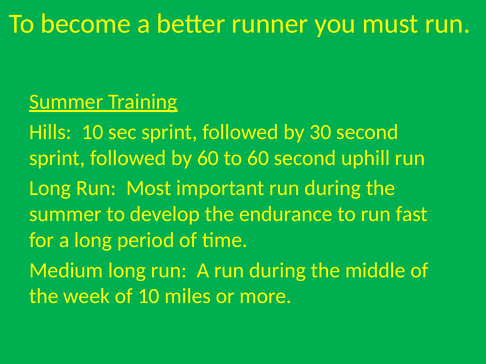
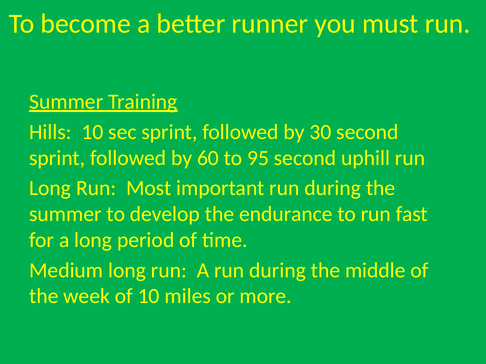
to 60: 60 -> 95
